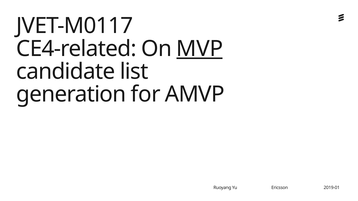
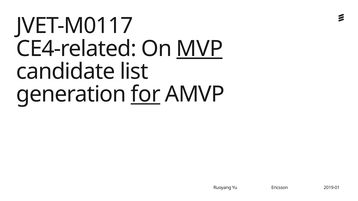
for underline: none -> present
